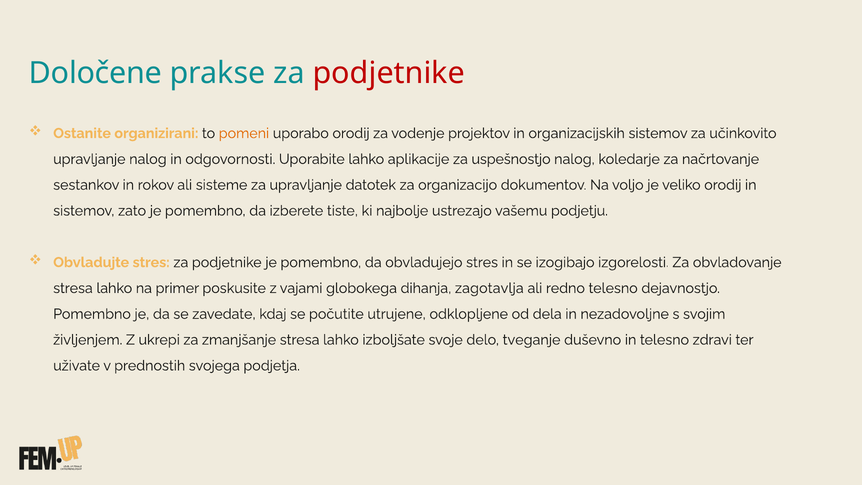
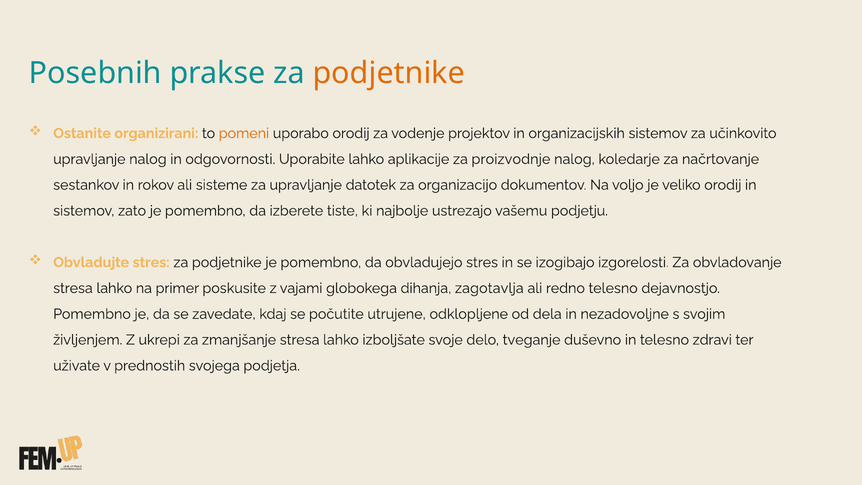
Določene: Določene -> Posebnih
podjetnike at (389, 73) colour: red -> orange
uspešnostjo: uspešnostjo -> proizvodnje
